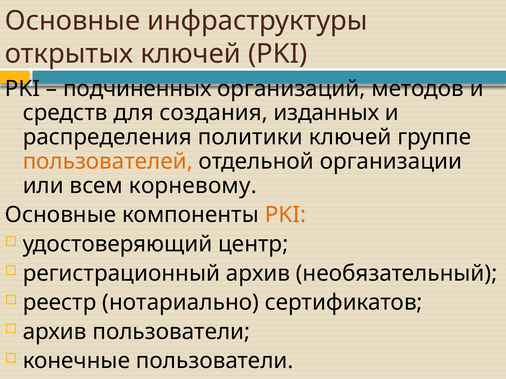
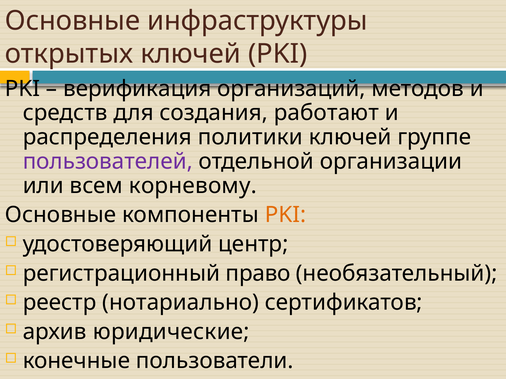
подчиненных: подчиненных -> верификация
изданных: изданных -> работают
пользователей colour: orange -> purple
регистрационный архив: архив -> право
архив пользователи: пользователи -> юридические
